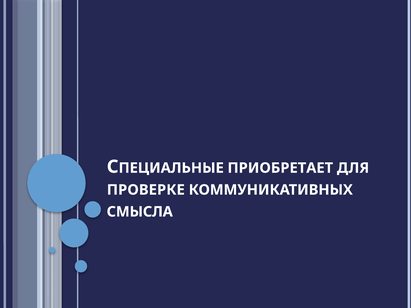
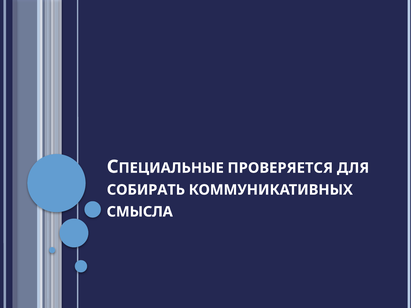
ПРИОБРЕТАЕТ: ПРИОБРЕТАЕТ -> ПРОВЕРЯЕТСЯ
ПРОВЕРКЕ: ПРОВЕРКЕ -> СОБИРАТЬ
